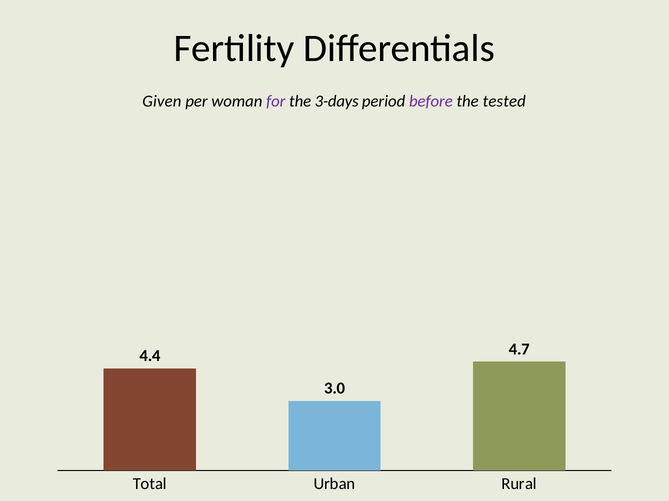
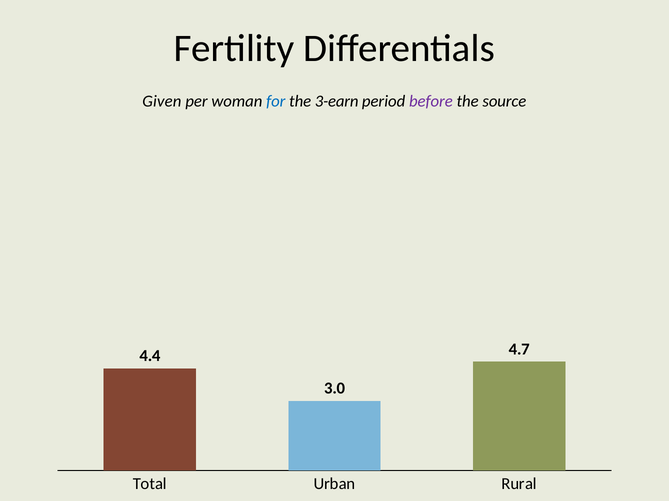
for colour: purple -> blue
3-days: 3-days -> 3-earn
tested: tested -> source
